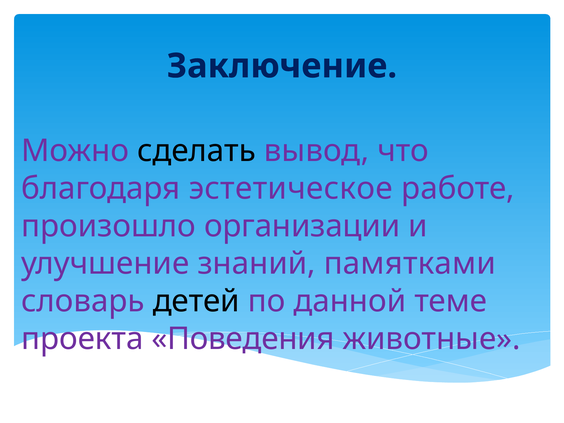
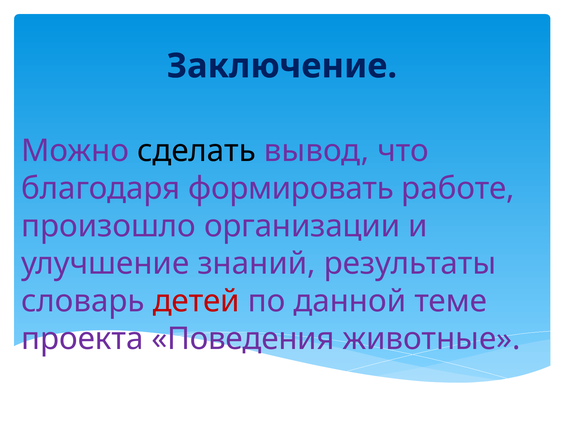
эстетическое: эстетическое -> формировать
памятками: памятками -> результаты
детей colour: black -> red
